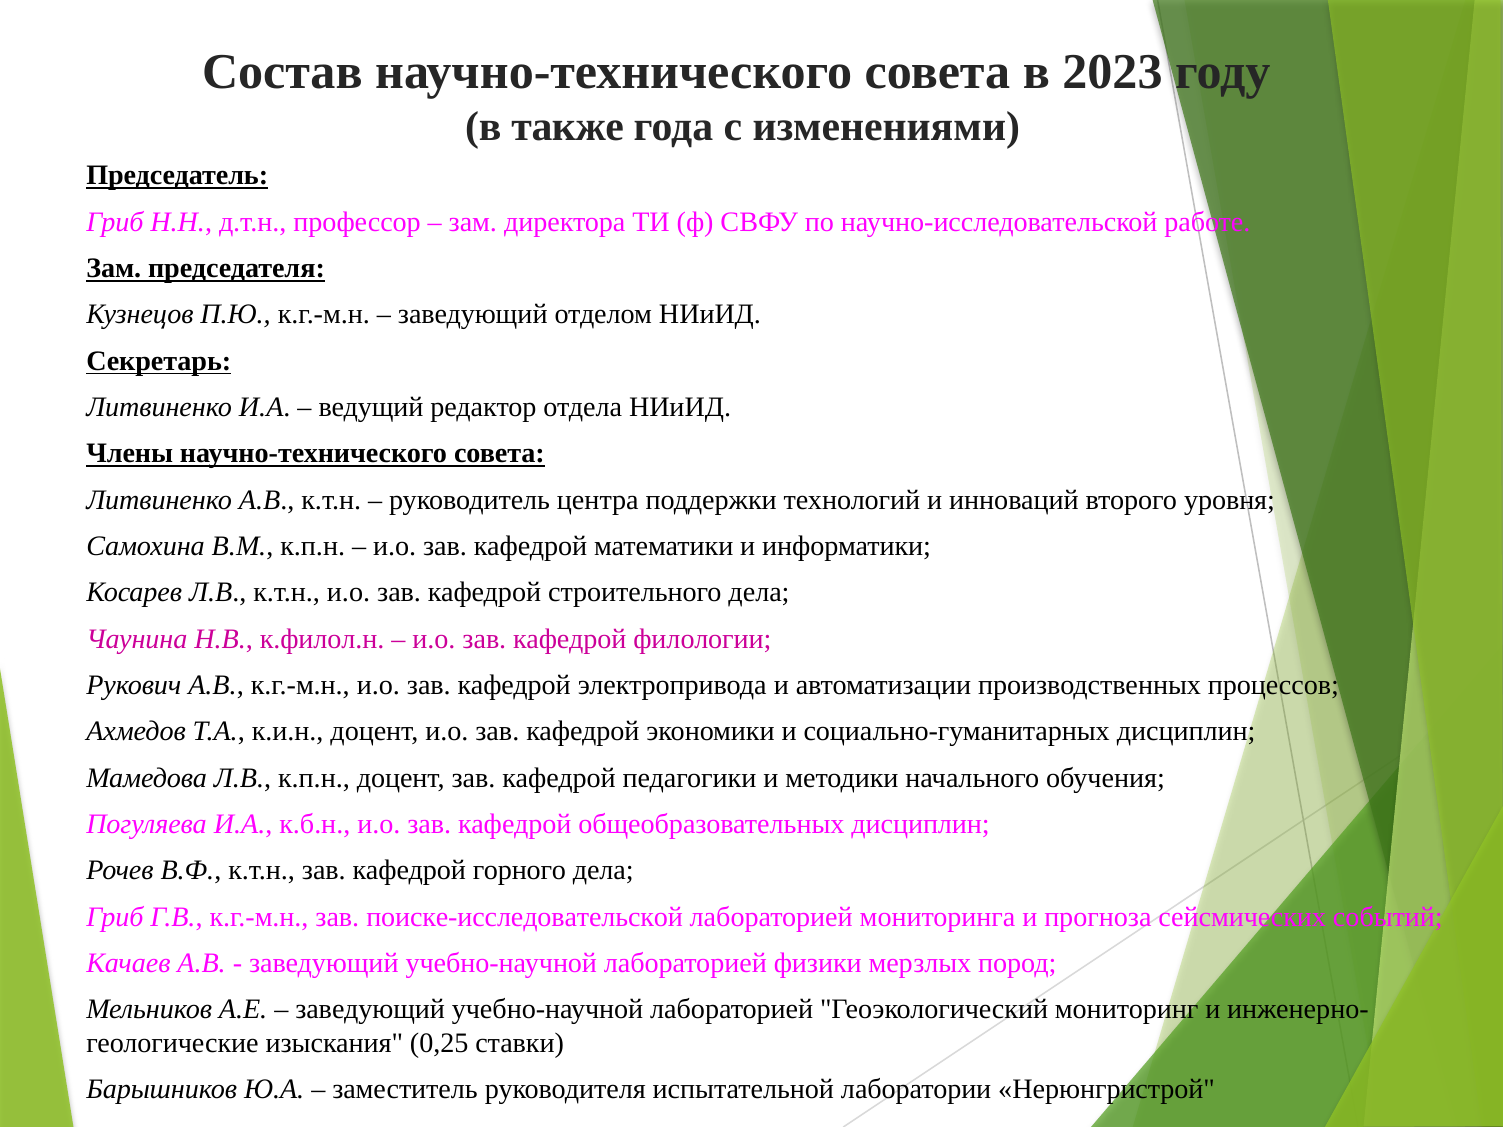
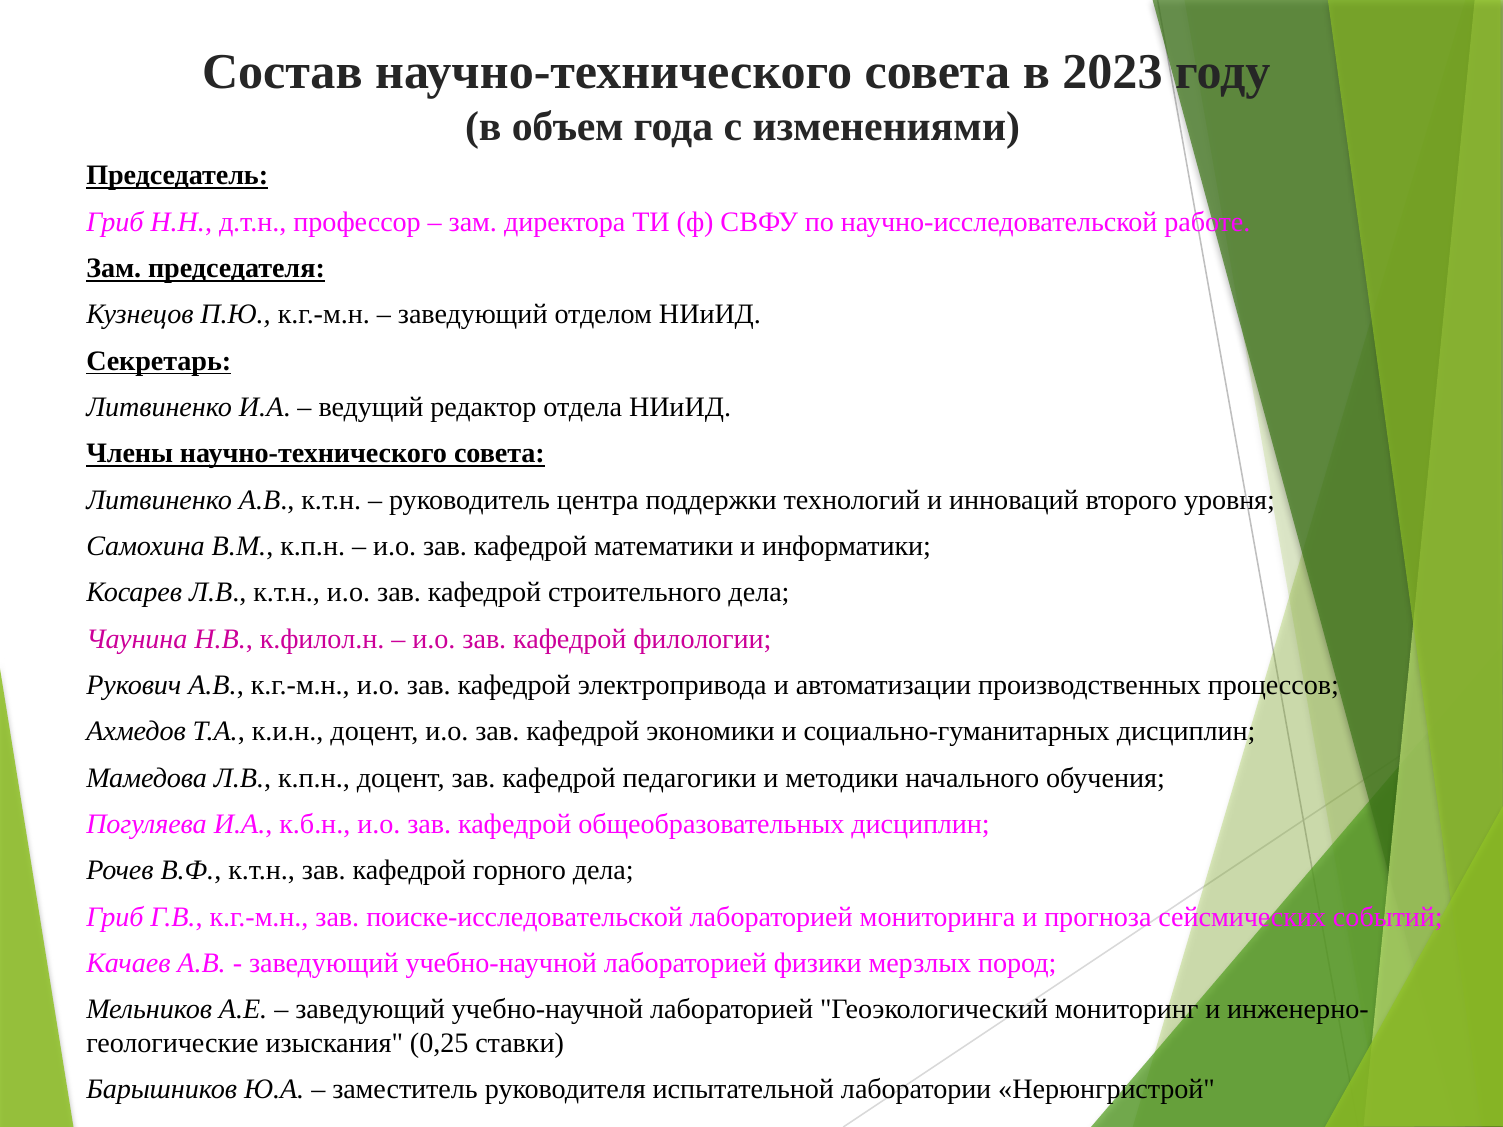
также: также -> объем
